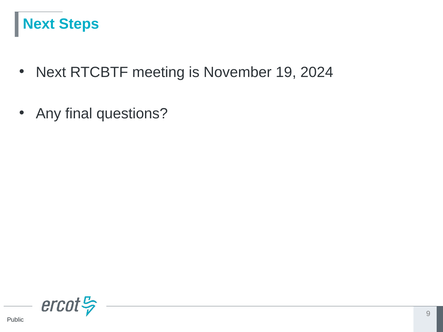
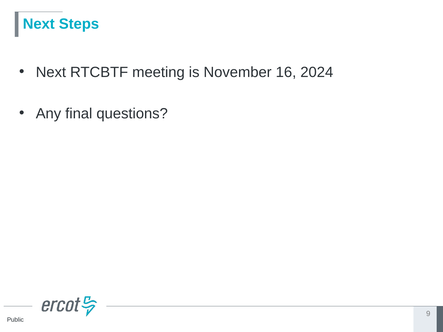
19: 19 -> 16
